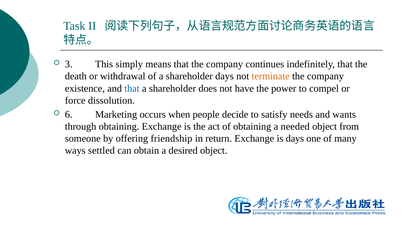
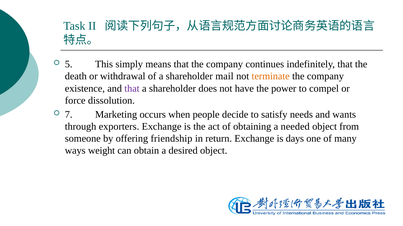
3: 3 -> 5
shareholder days: days -> mail
that at (132, 89) colour: blue -> purple
6: 6 -> 7
through obtaining: obtaining -> exporters
settled: settled -> weight
